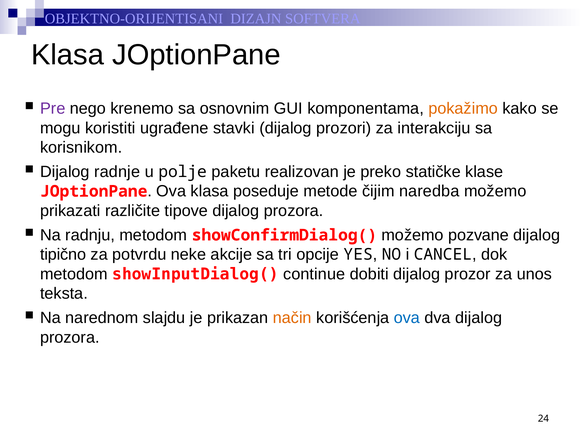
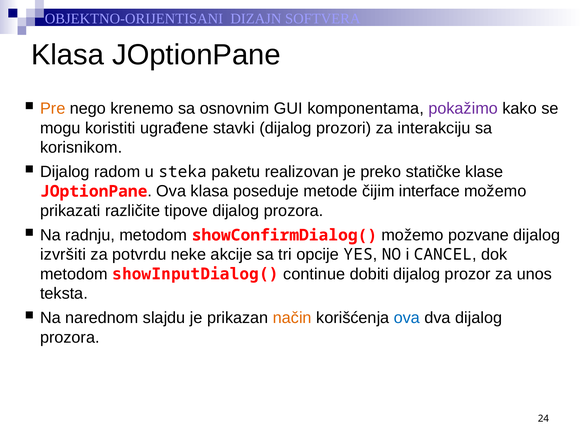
Pre colour: purple -> orange
pokažimo colour: orange -> purple
radnje: radnje -> radom
polje: polje -> steka
naredba: naredba -> interface
tipično: tipično -> izvršiti
